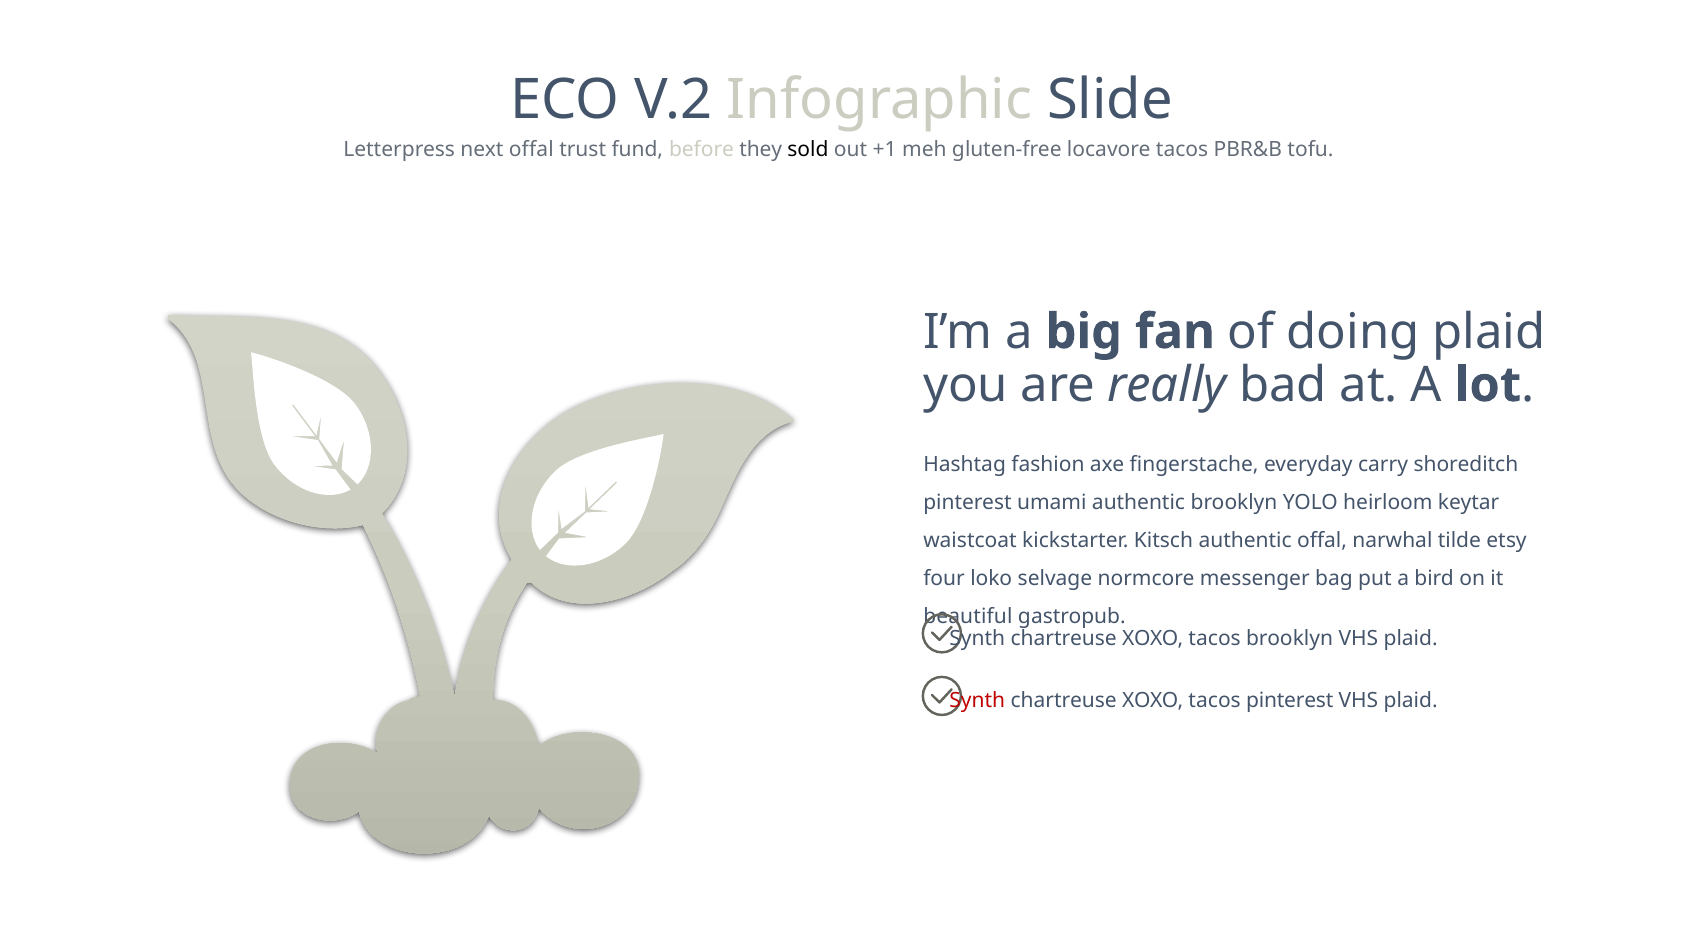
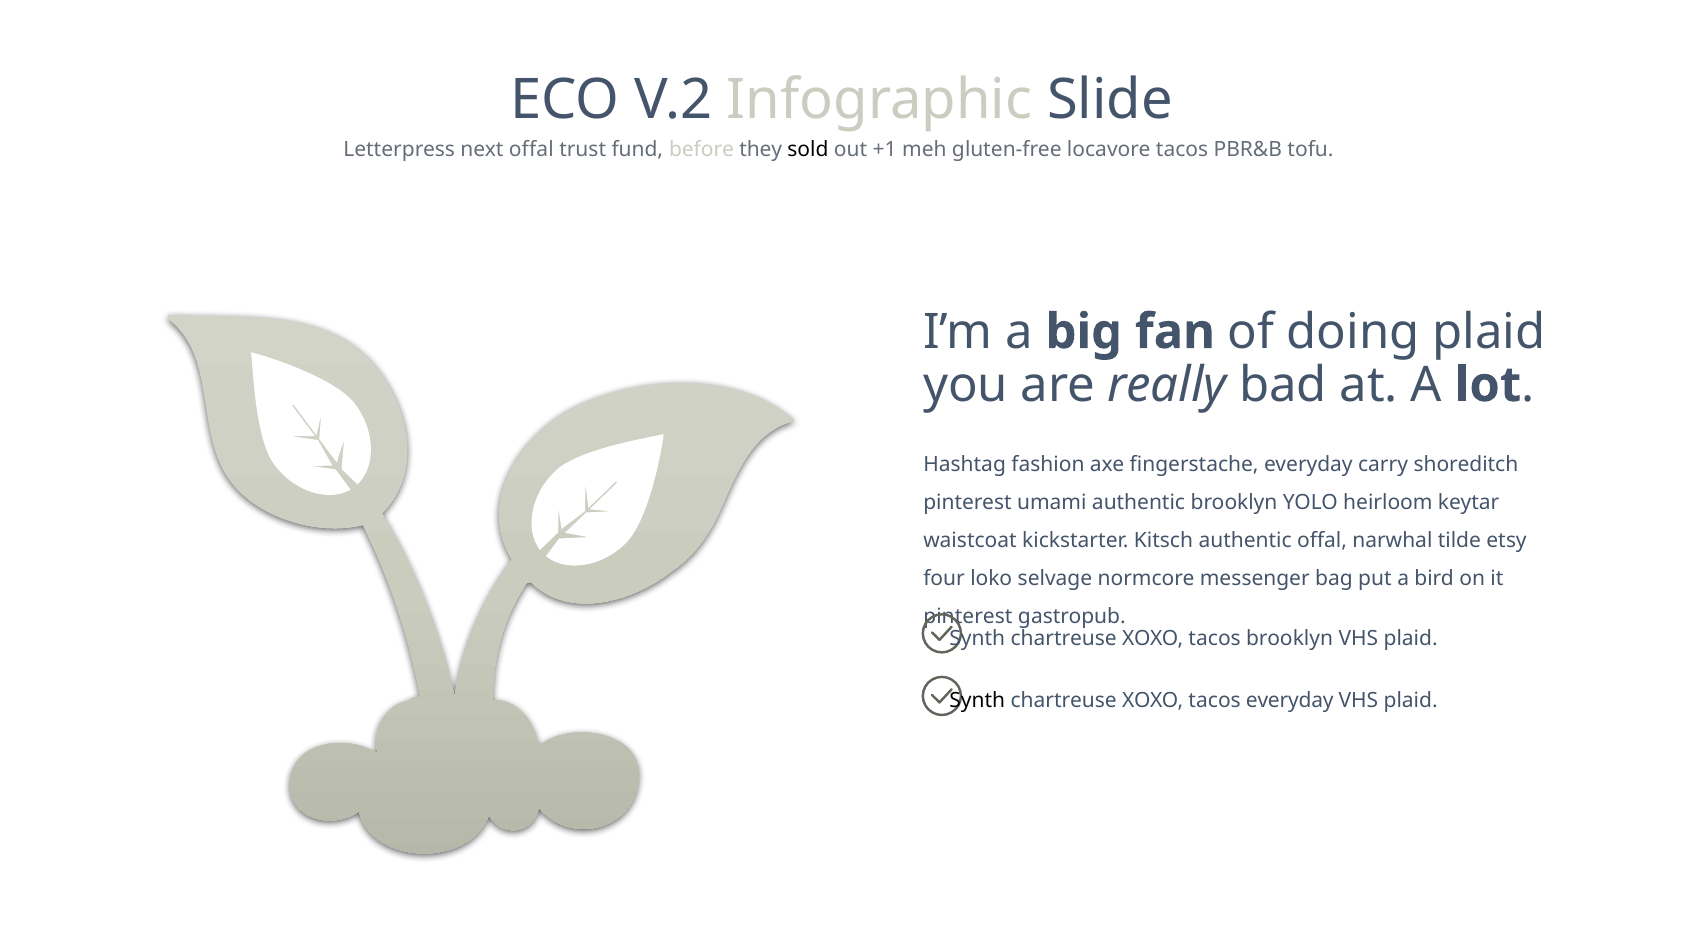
beautiful at (968, 616): beautiful -> pinterest
Synth at (977, 701) colour: red -> black
tacos pinterest: pinterest -> everyday
